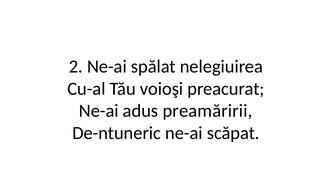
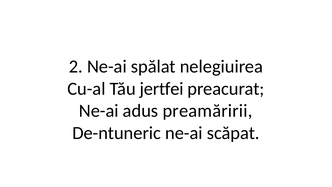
voioşi: voioşi -> jertfei
